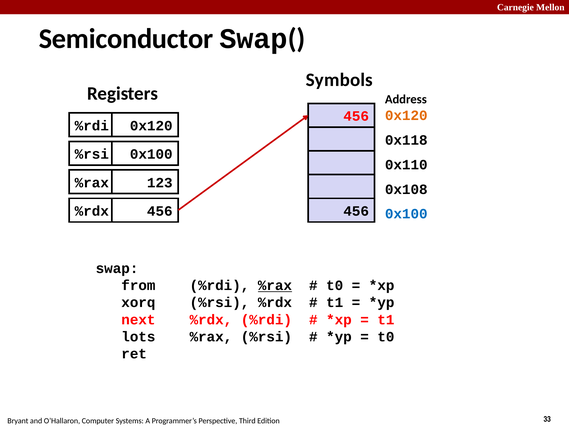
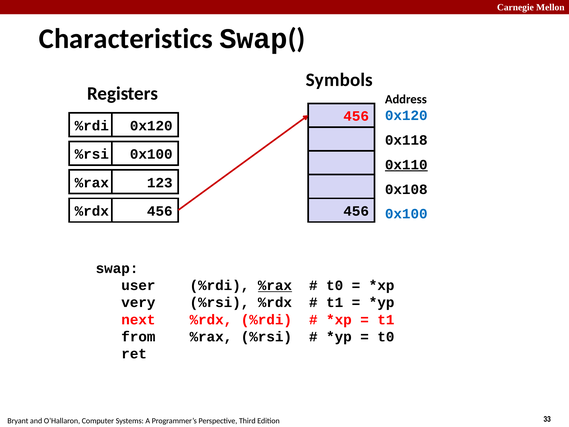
Semiconductor: Semiconductor -> Characteristics
0x120 at (406, 115) colour: orange -> blue
0x110 underline: none -> present
from: from -> user
xorq: xorq -> very
lots: lots -> from
